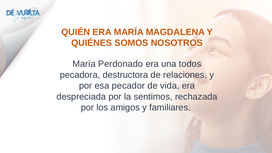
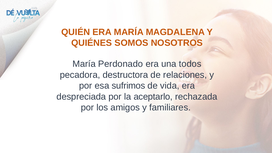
pecador: pecador -> sufrimos
sentimos: sentimos -> aceptarlo
